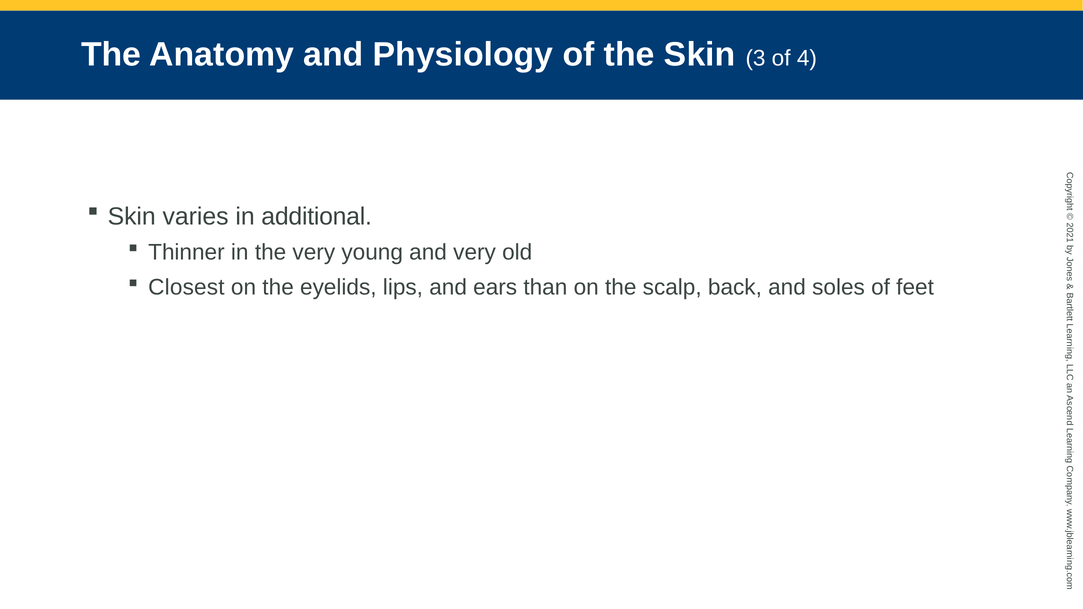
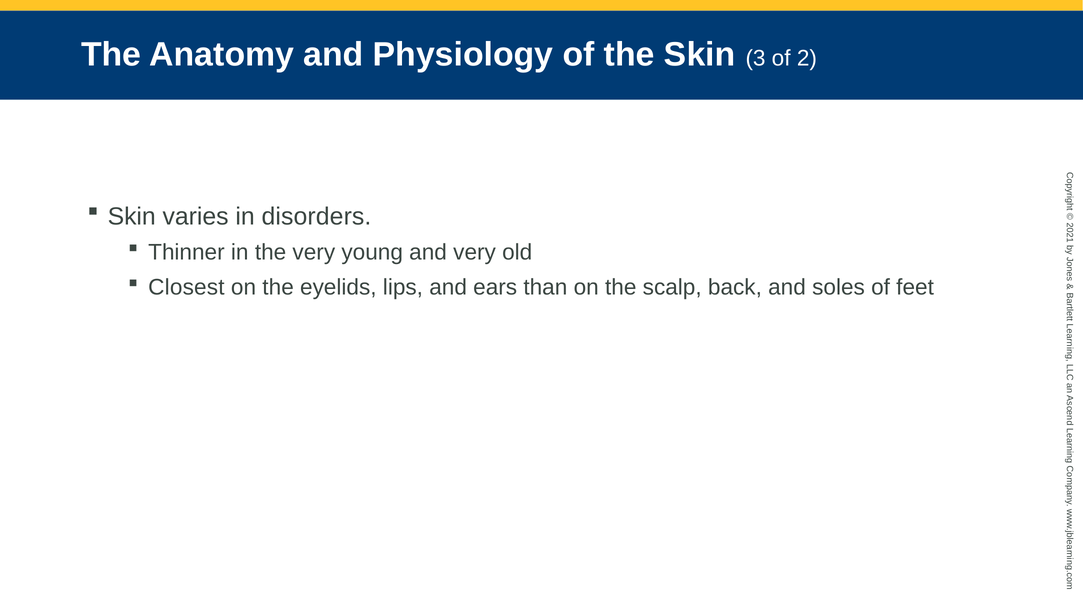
of 4: 4 -> 2
additional: additional -> disorders
